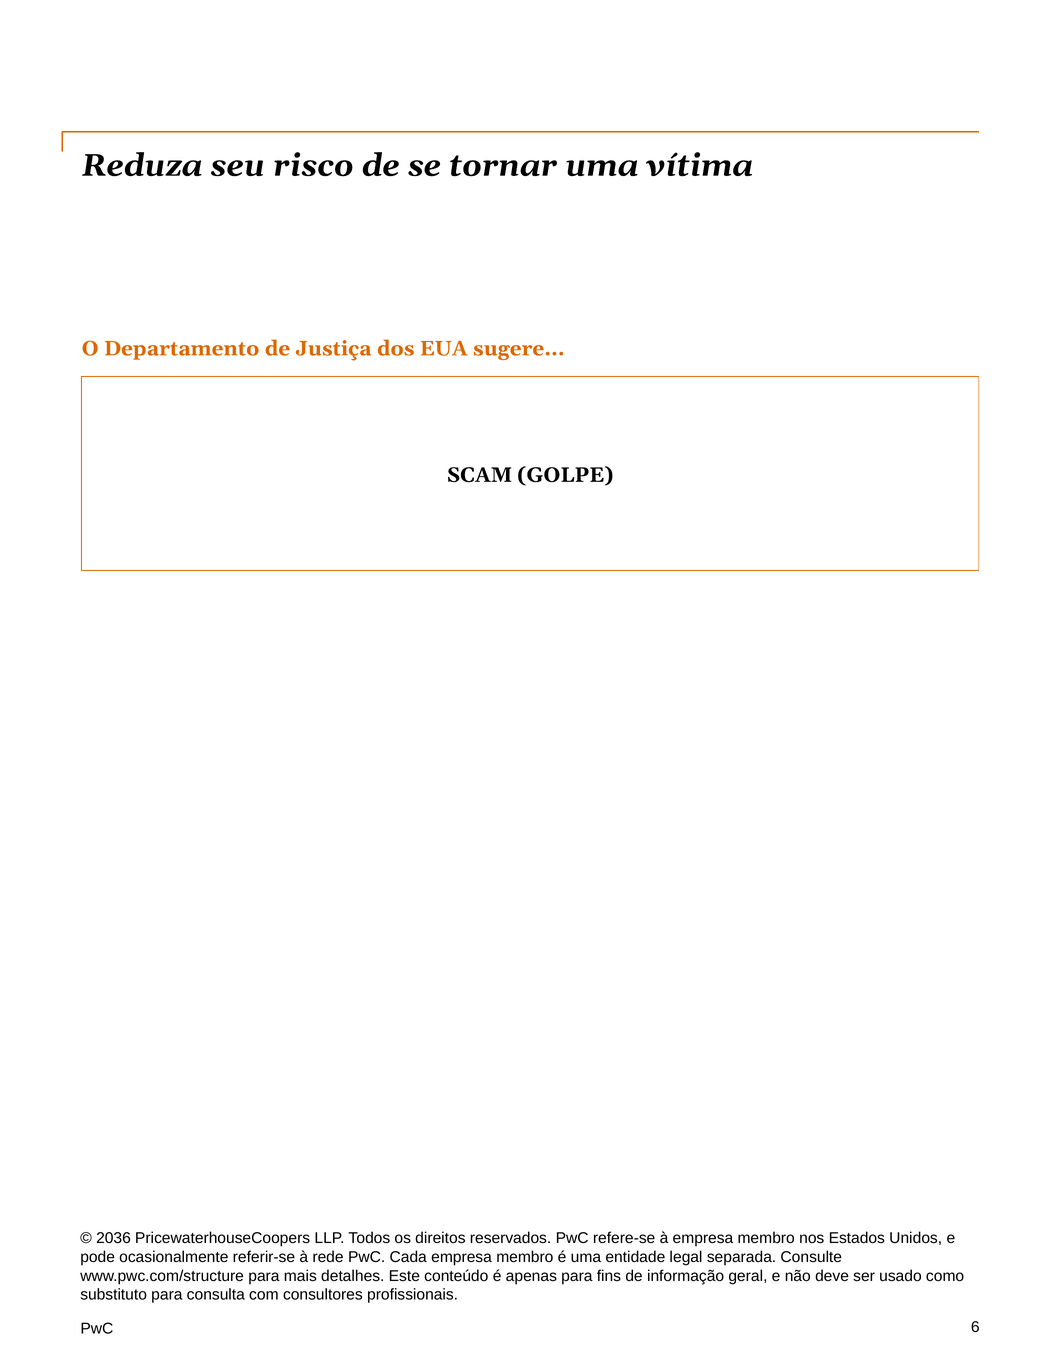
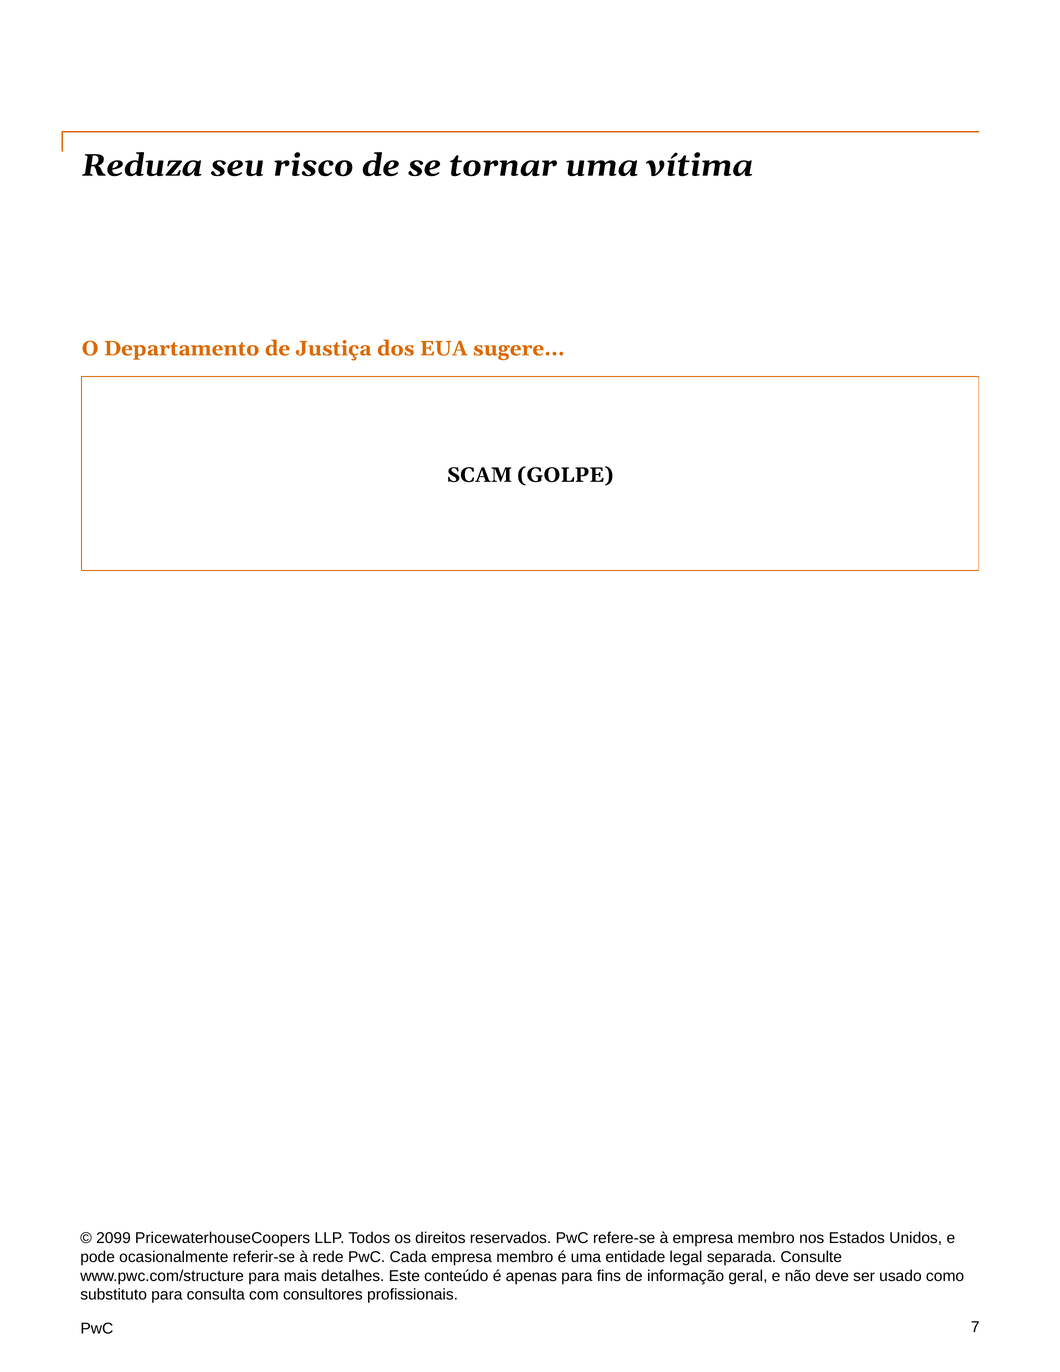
2036: 2036 -> 2099
6: 6 -> 7
